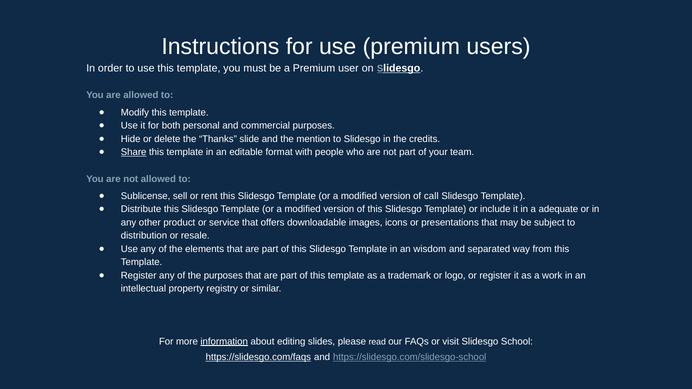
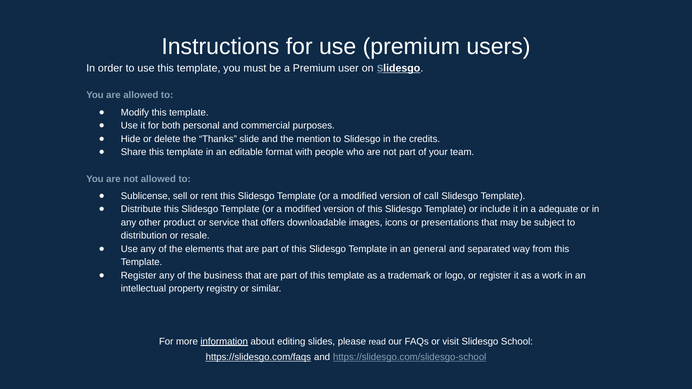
Share underline: present -> none
wisdom: wisdom -> general
the purposes: purposes -> business
